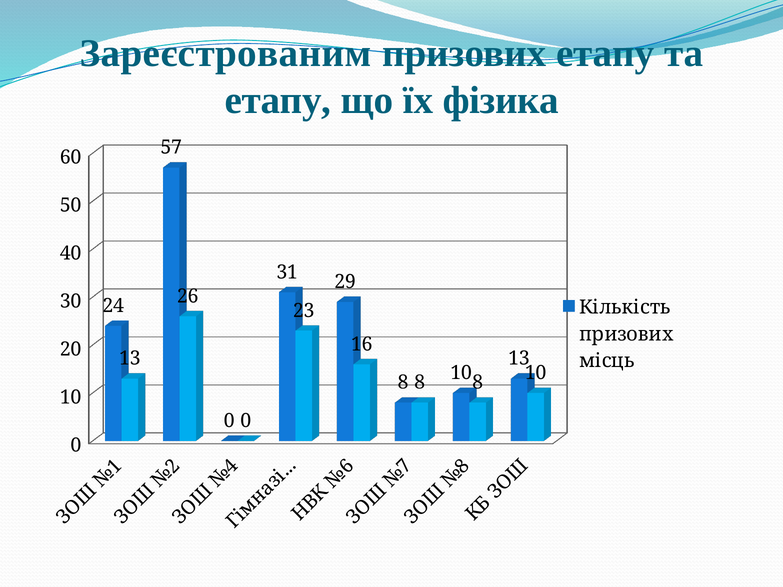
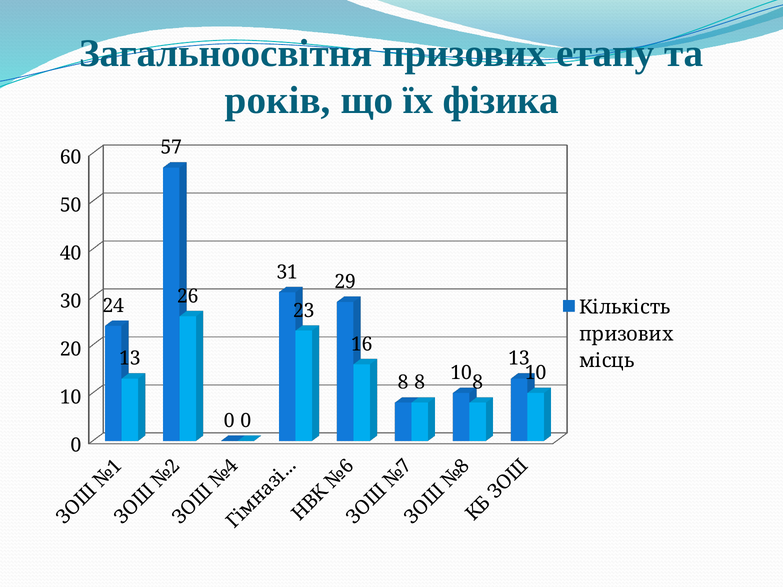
Зареєстрованим: Зареєстрованим -> Загальноосвітня
етапу at (278, 100): етапу -> років
